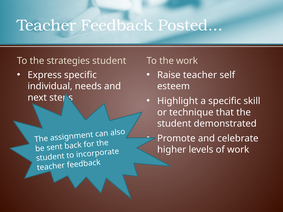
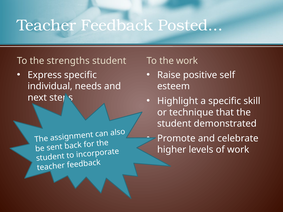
strategies: strategies -> strengths
Raise teacher: teacher -> positive
